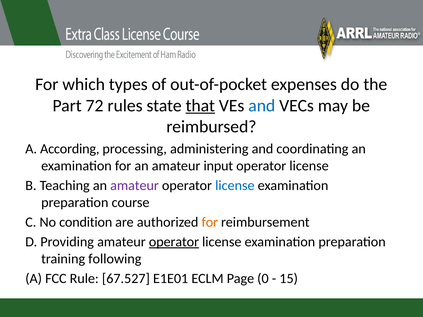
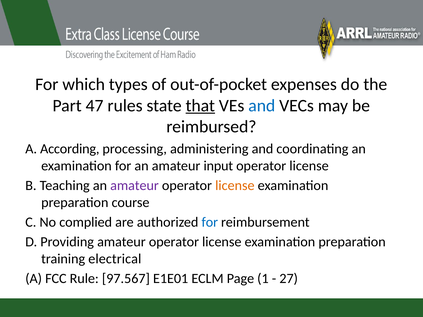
72: 72 -> 47
license at (235, 186) colour: blue -> orange
condition: condition -> complied
for at (210, 222) colour: orange -> blue
operator at (174, 242) underline: present -> none
following: following -> electrical
67.527: 67.527 -> 97.567
0: 0 -> 1
15: 15 -> 27
